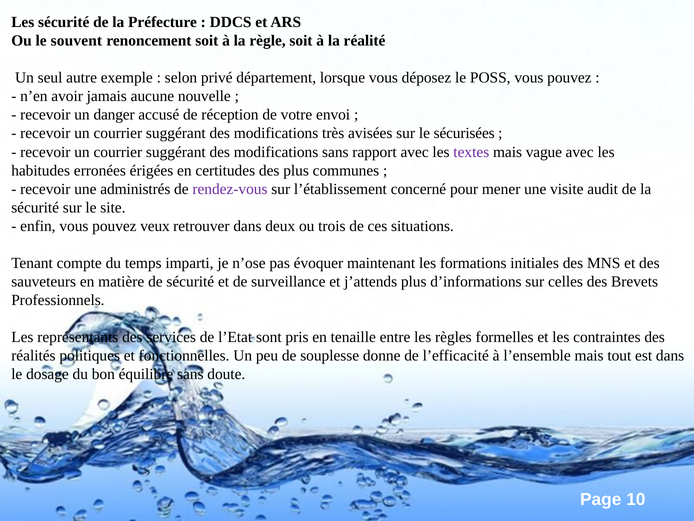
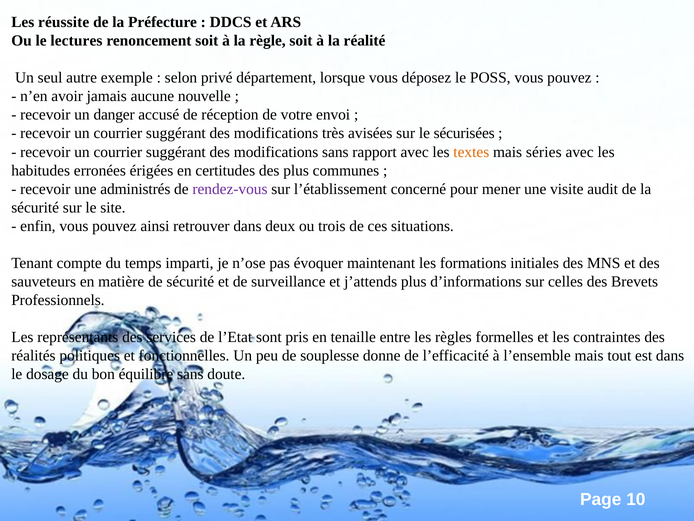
Les sécurité: sécurité -> réussite
souvent: souvent -> lectures
textes colour: purple -> orange
vague: vague -> séries
veux: veux -> ainsi
